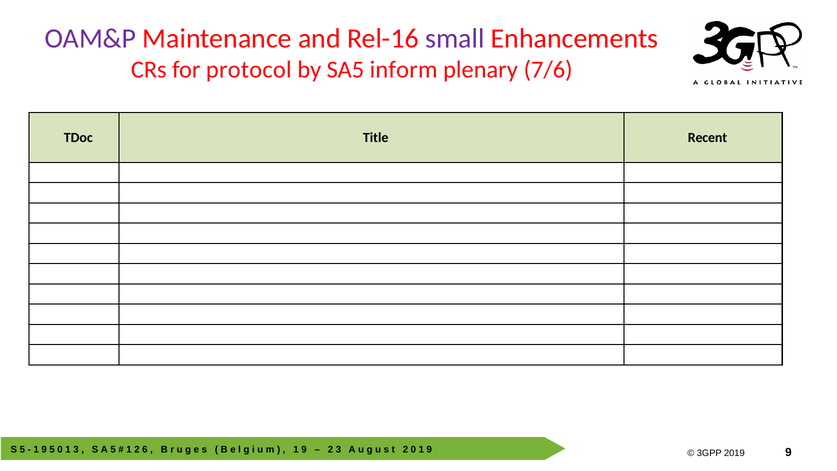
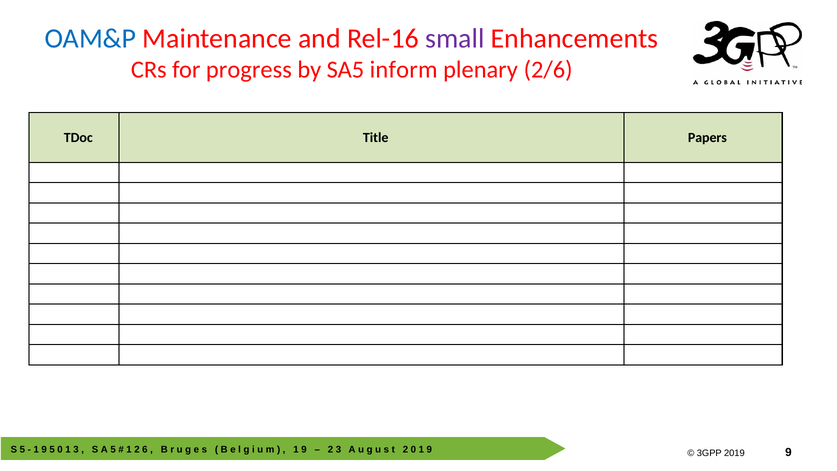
OAM&P colour: purple -> blue
protocol: protocol -> progress
7/6: 7/6 -> 2/6
Recent: Recent -> Papers
